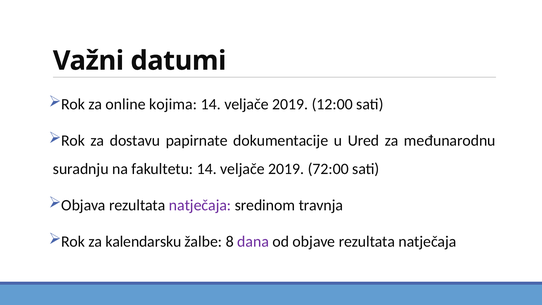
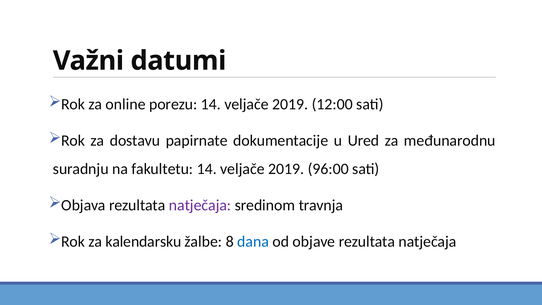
kojima: kojima -> porezu
72:00: 72:00 -> 96:00
dana colour: purple -> blue
